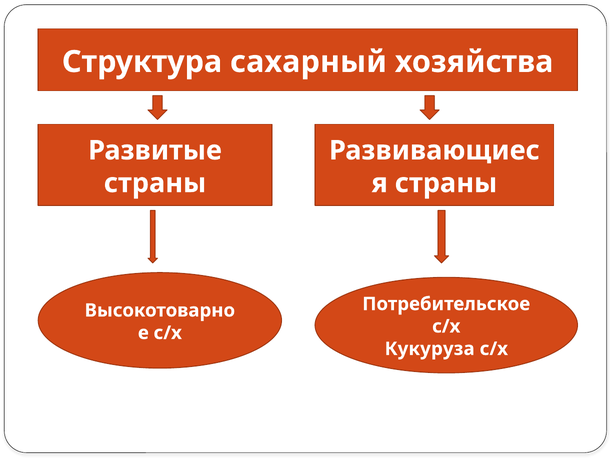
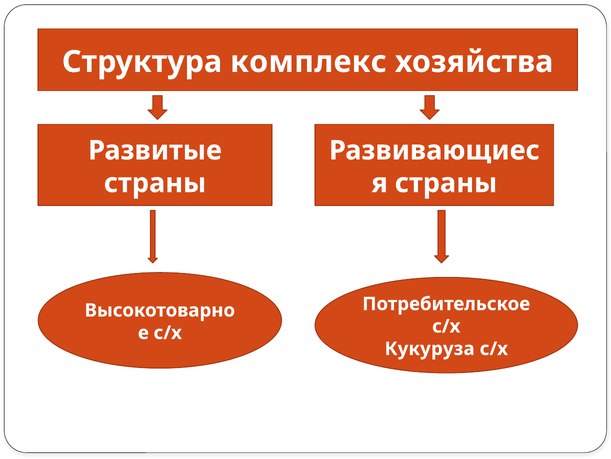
сахарный: сахарный -> комплекс
